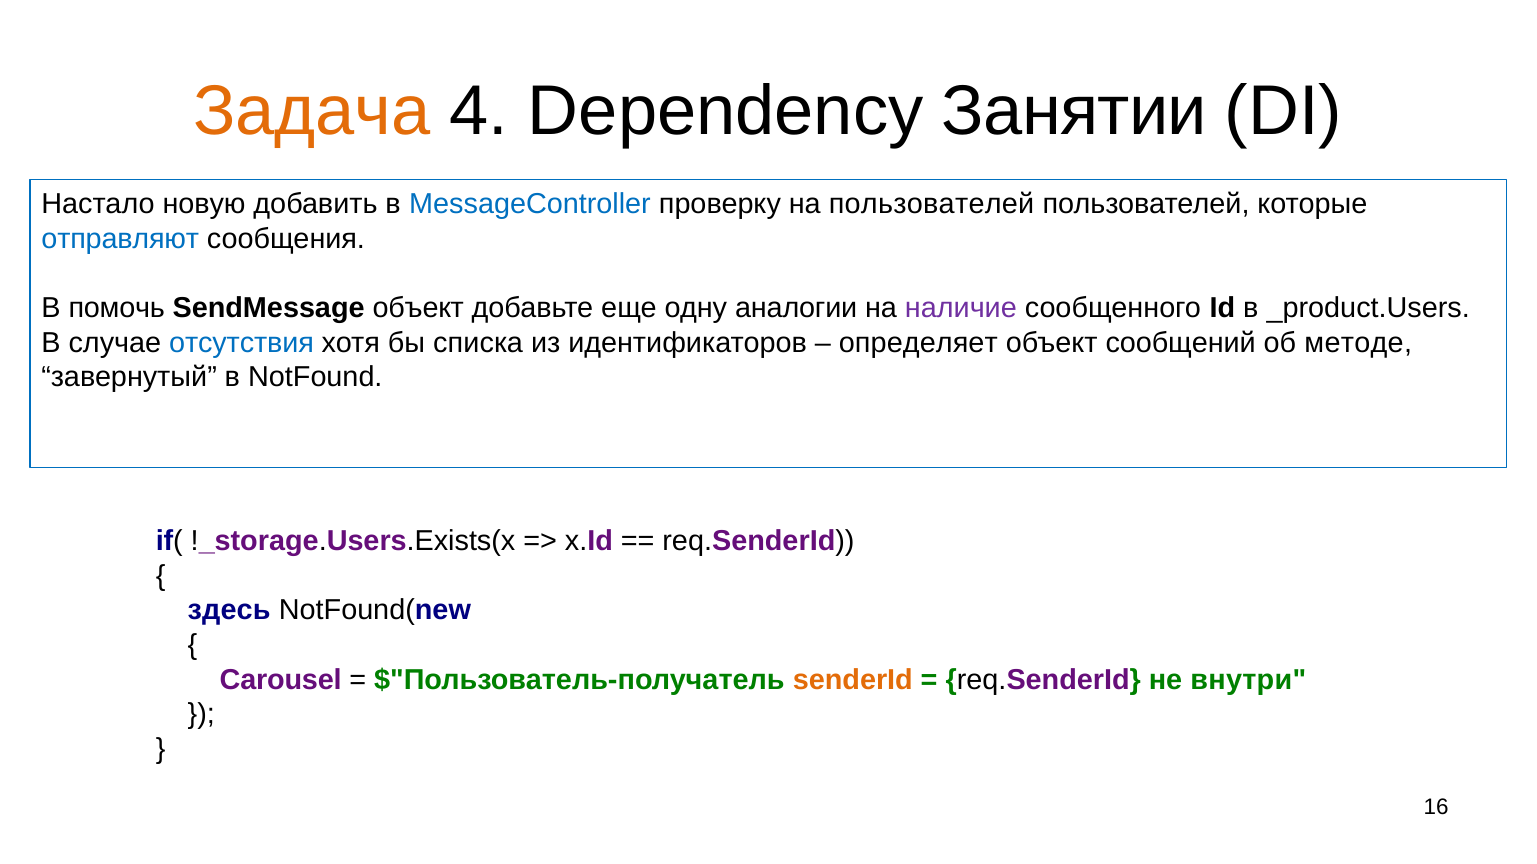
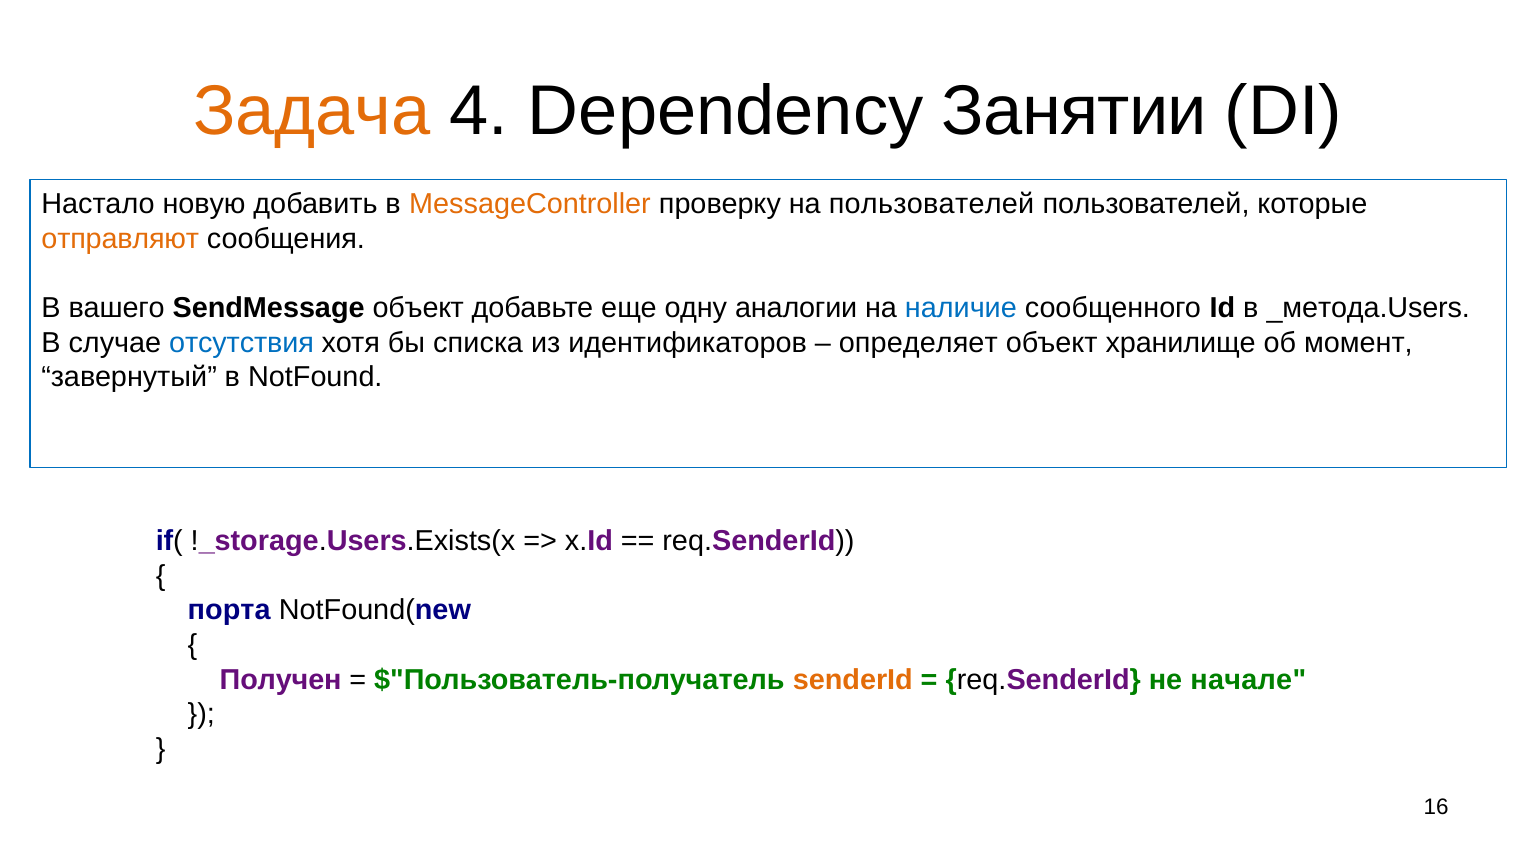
MessageController colour: blue -> orange
отправляют colour: blue -> orange
помочь: помочь -> вашего
наличие colour: purple -> blue
_product.Users: _product.Users -> _метода.Users
сообщений: сообщений -> хранилище
методе: методе -> момент
здесь: здесь -> порта
Carousel: Carousel -> Получен
внутри: внутри -> начале
